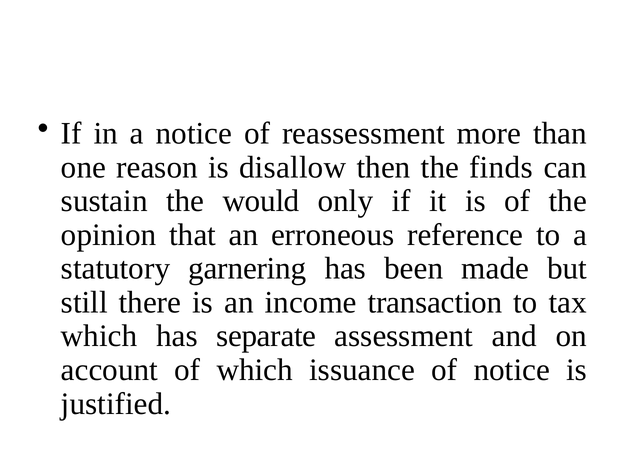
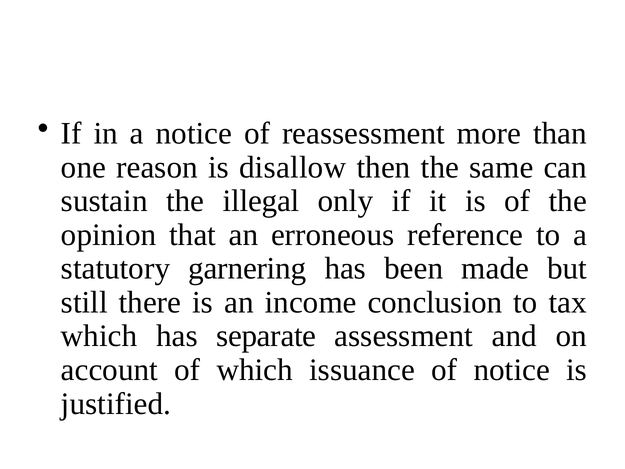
finds: finds -> same
would: would -> illegal
transaction: transaction -> conclusion
